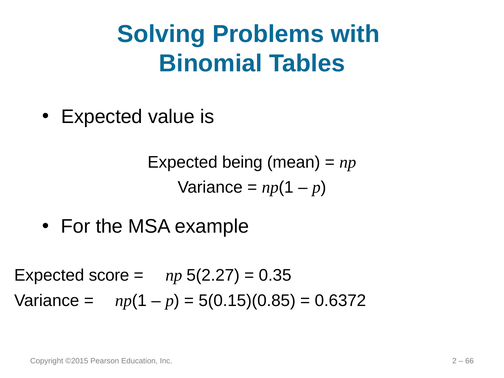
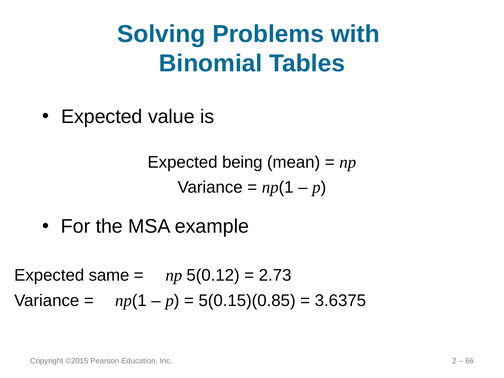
score: score -> same
5(2.27: 5(2.27 -> 5(0.12
0.35: 0.35 -> 2.73
0.6372: 0.6372 -> 3.6375
